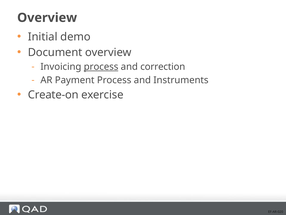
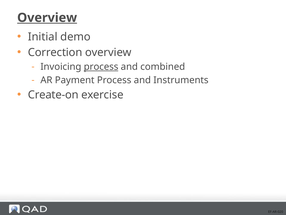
Overview at (47, 18) underline: none -> present
Document: Document -> Correction
correction: correction -> combined
